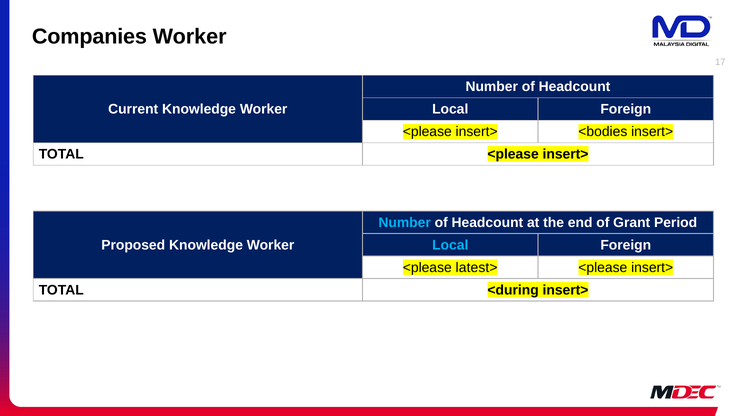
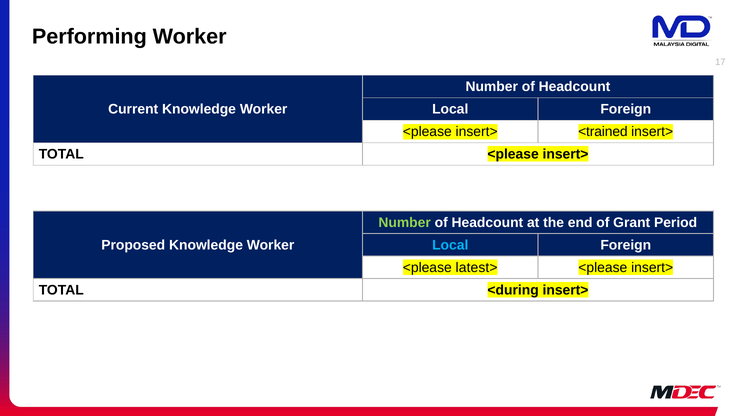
Companies: Companies -> Performing
<bodies: <bodies -> <trained
Number at (405, 223) colour: light blue -> light green
